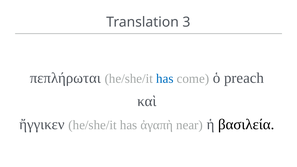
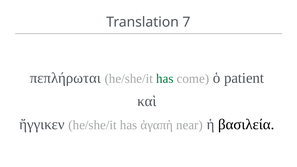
3: 3 -> 7
has at (165, 79) colour: blue -> green
preach: preach -> patient
